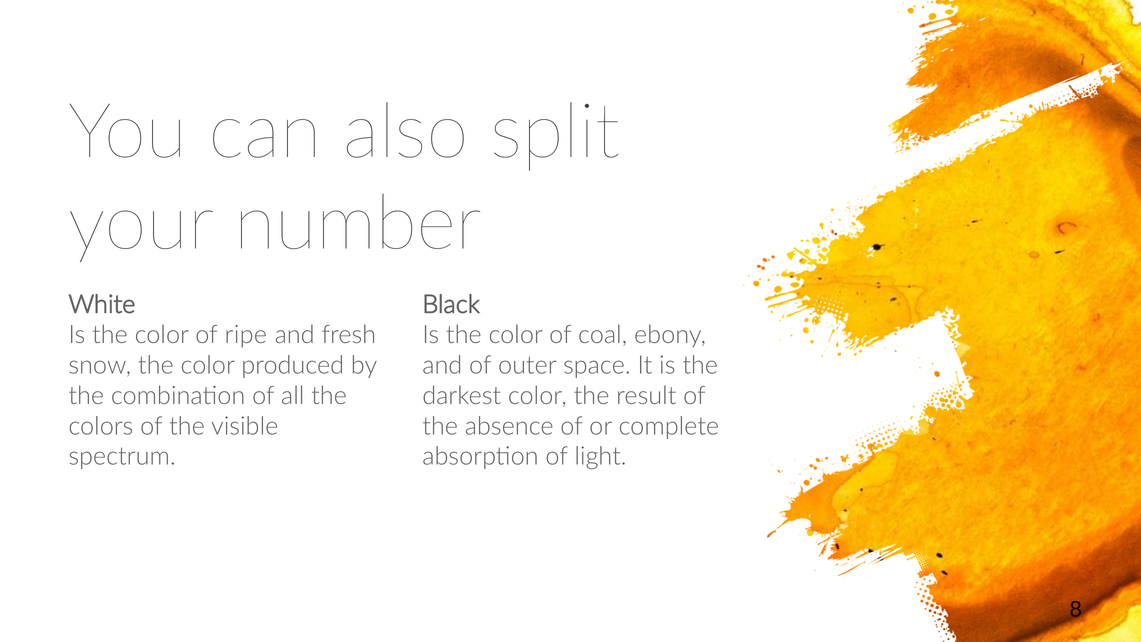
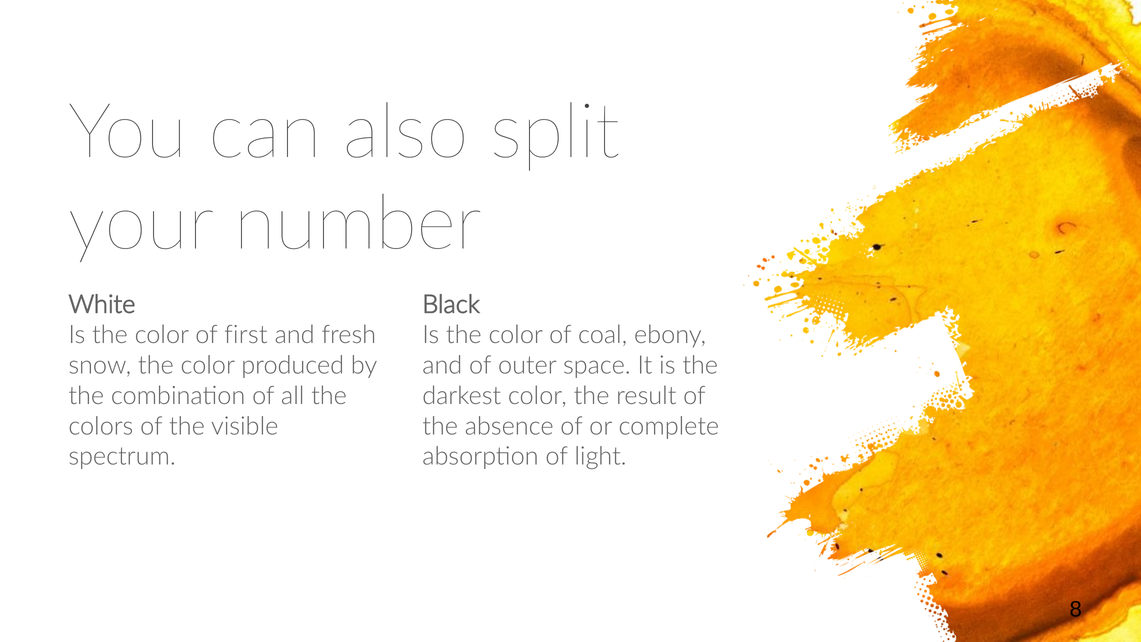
ripe: ripe -> first
